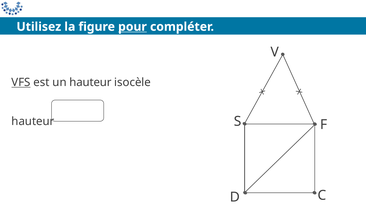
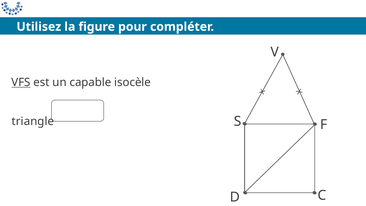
pour underline: present -> none
un hauteur: hauteur -> capable
hauteur at (33, 121): hauteur -> triangle
